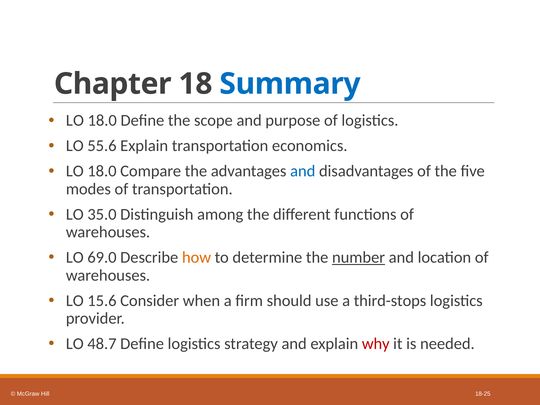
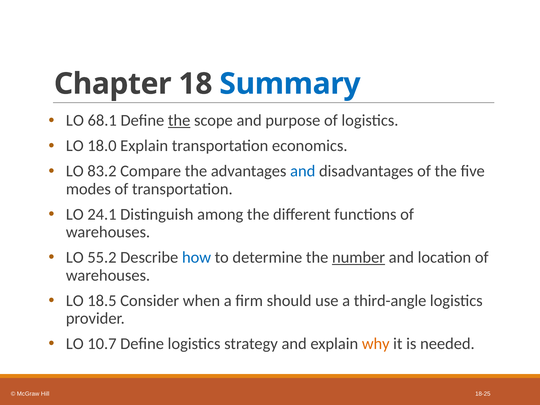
18.0 at (102, 121): 18.0 -> 68.1
the at (179, 121) underline: none -> present
55.6: 55.6 -> 18.0
L O 18.0: 18.0 -> 83.2
35.0: 35.0 -> 24.1
69.0: 69.0 -> 55.2
how colour: orange -> blue
15.6: 15.6 -> 18.5
third-stops: third-stops -> third-angle
48.7: 48.7 -> 10.7
why colour: red -> orange
